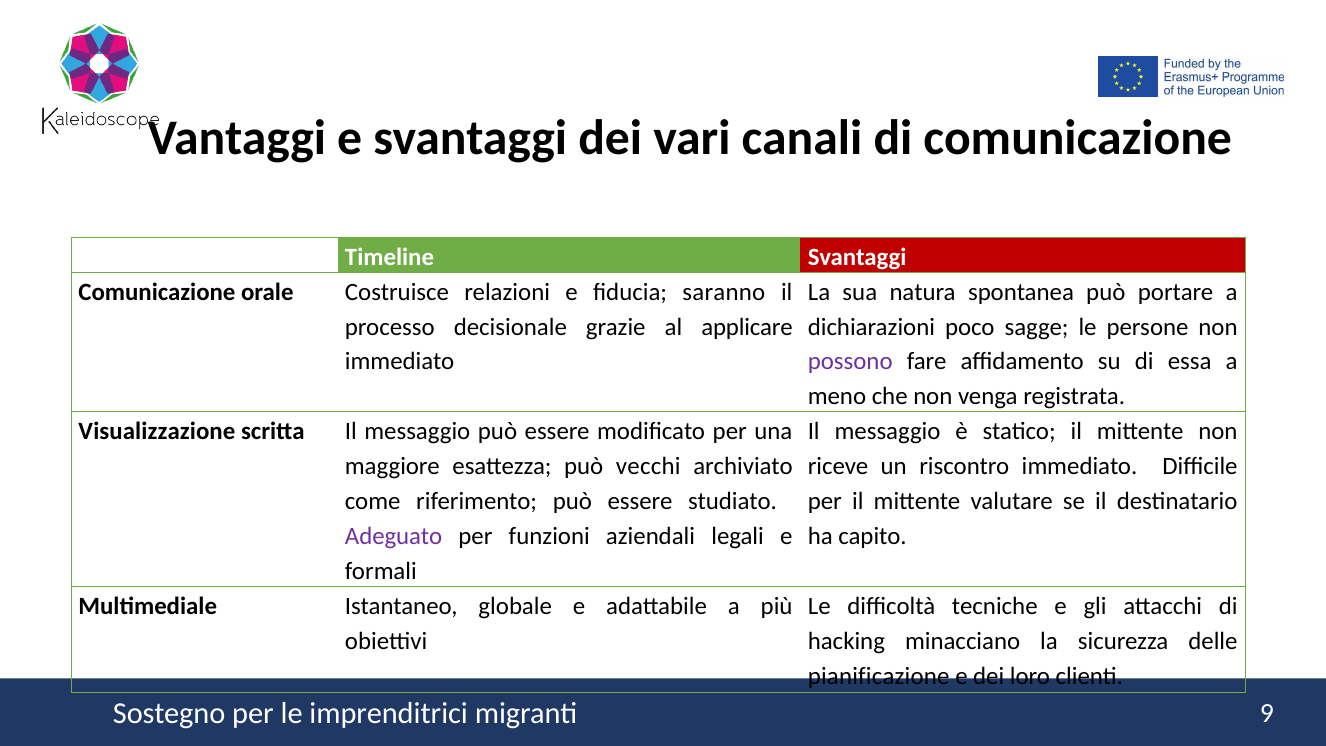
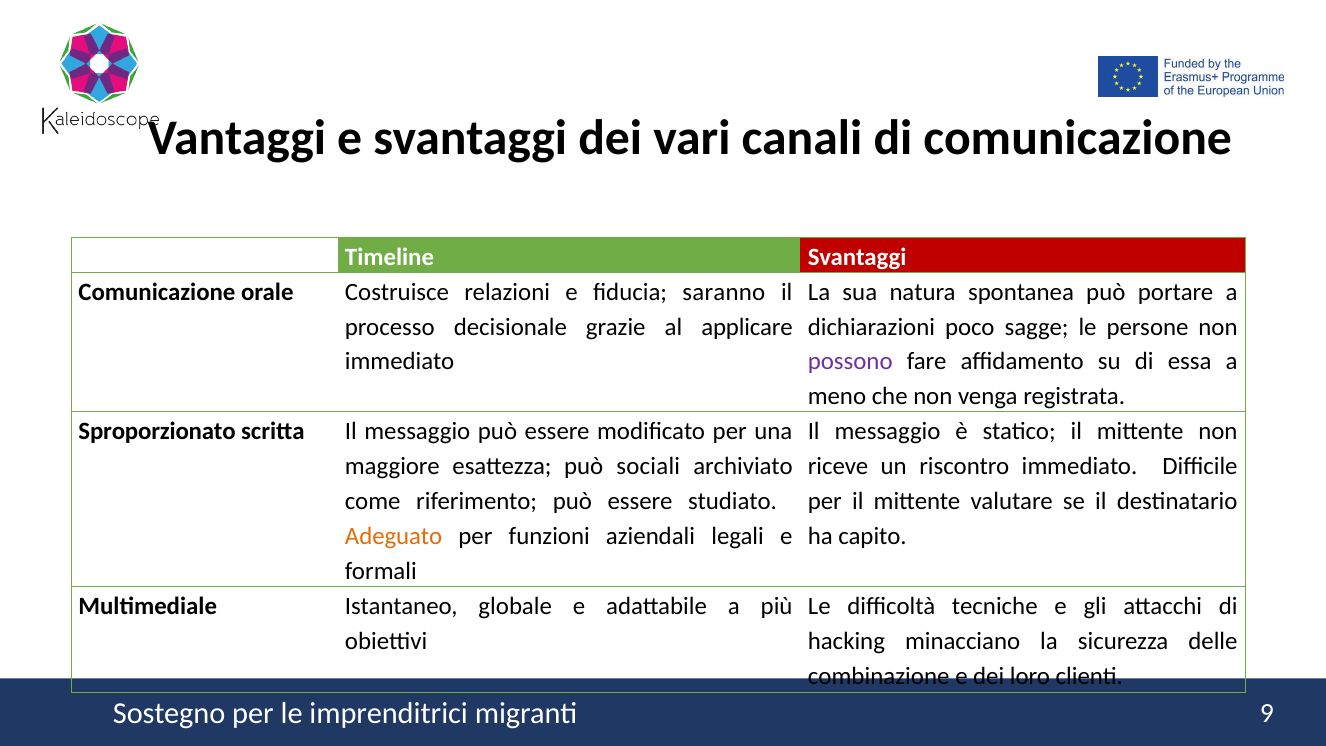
Visualizzazione: Visualizzazione -> Sproporzionato
vecchi: vecchi -> sociali
Adeguato colour: purple -> orange
pianificazione: pianificazione -> combinazione
